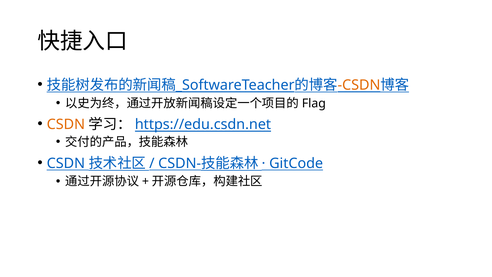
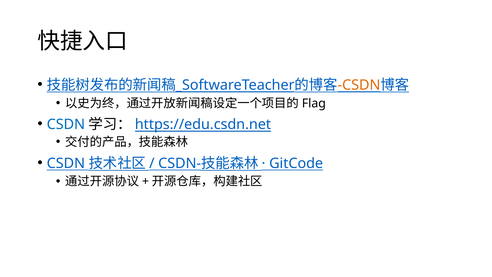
CSDN at (66, 124) colour: orange -> blue
